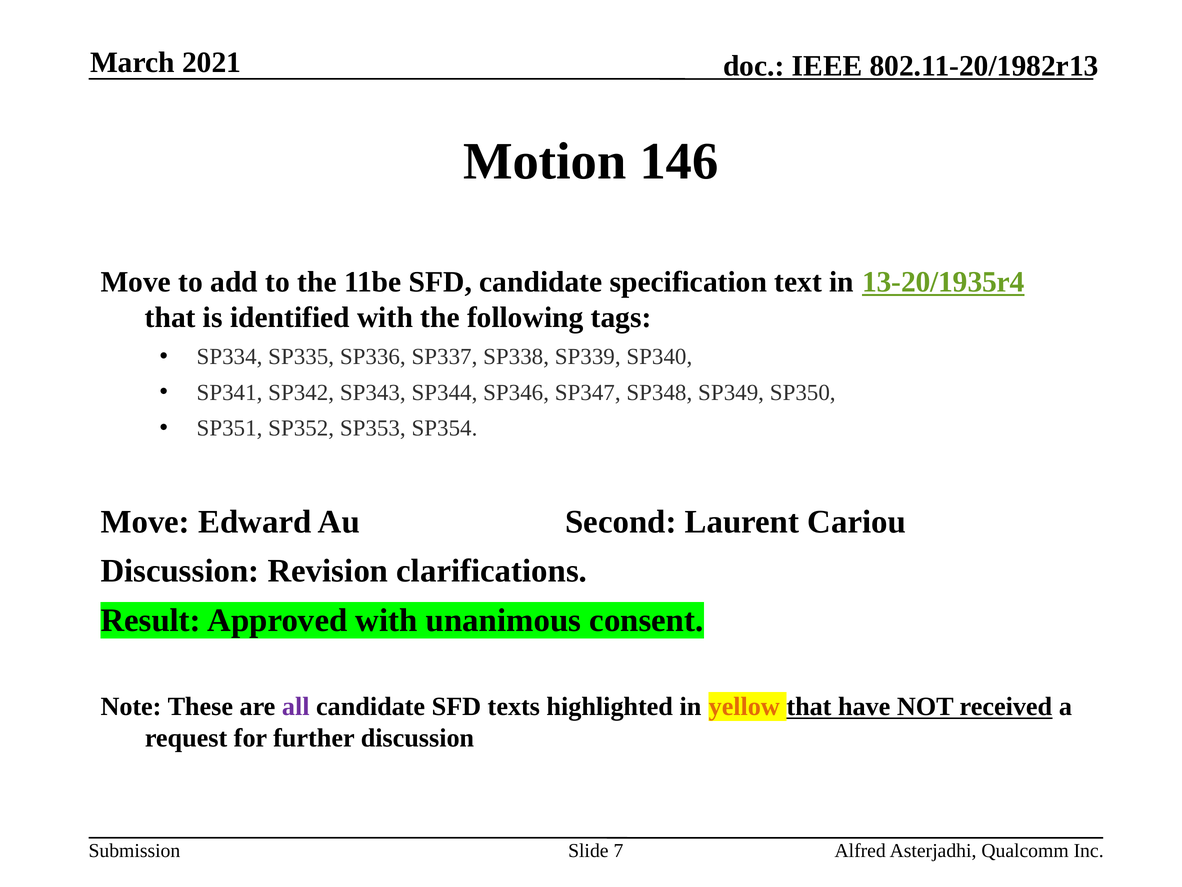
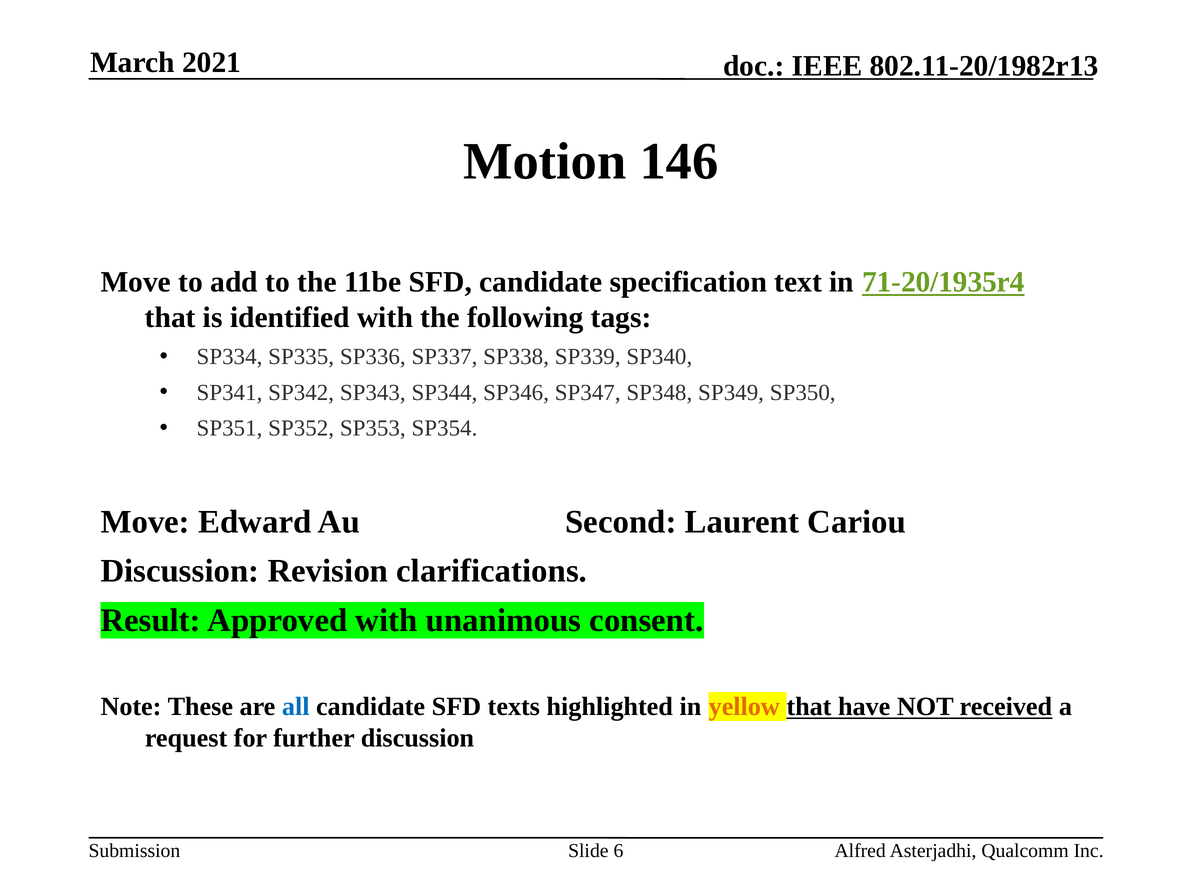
13-20/1935r4: 13-20/1935r4 -> 71-20/1935r4
all colour: purple -> blue
7: 7 -> 6
